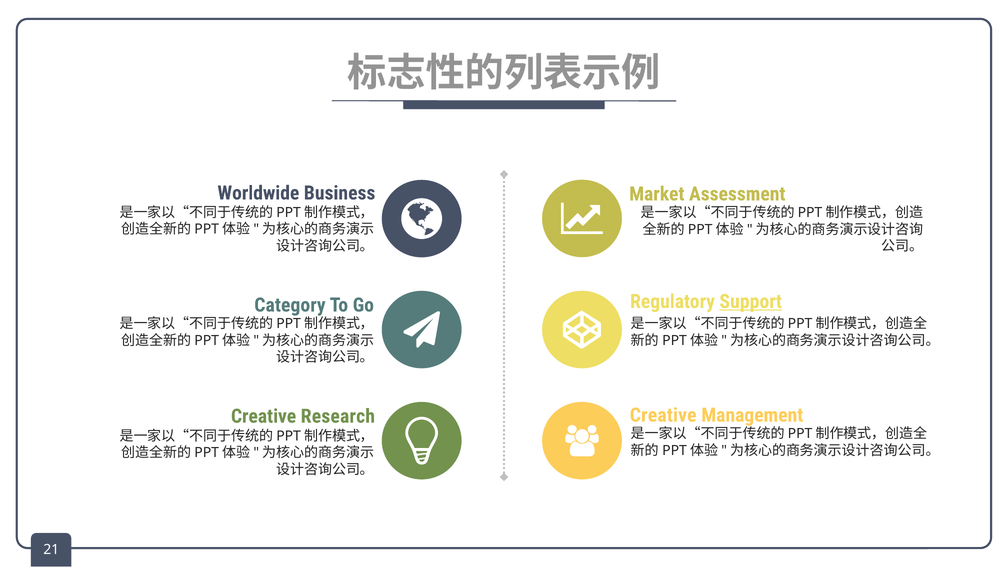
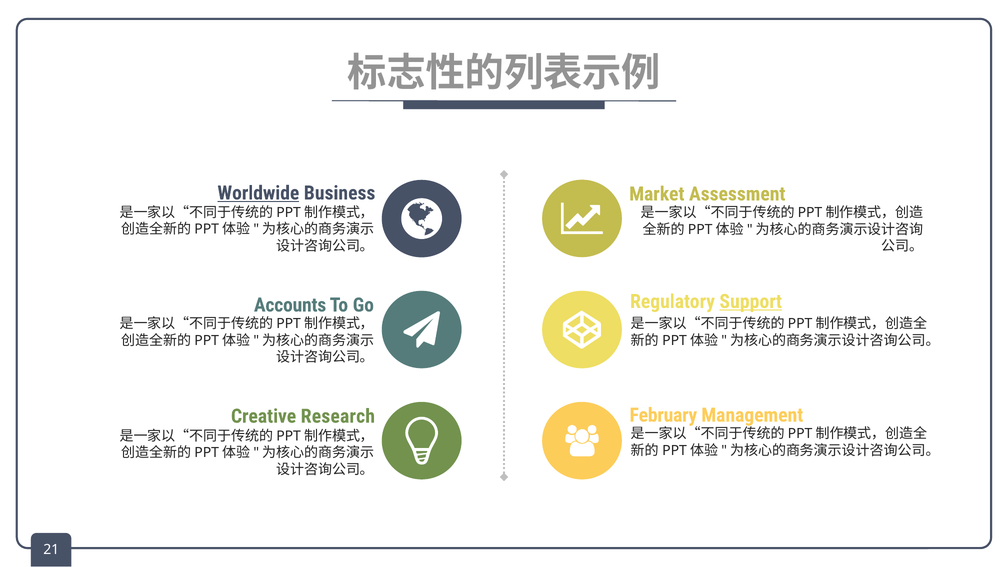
Worldwide underline: none -> present
Category: Category -> Accounts
Creative at (663, 415): Creative -> February
